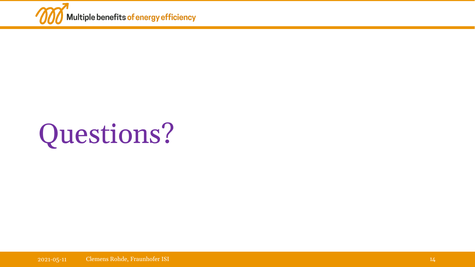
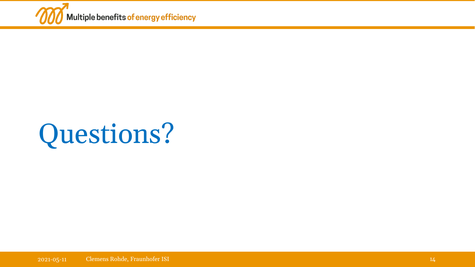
Questions colour: purple -> blue
